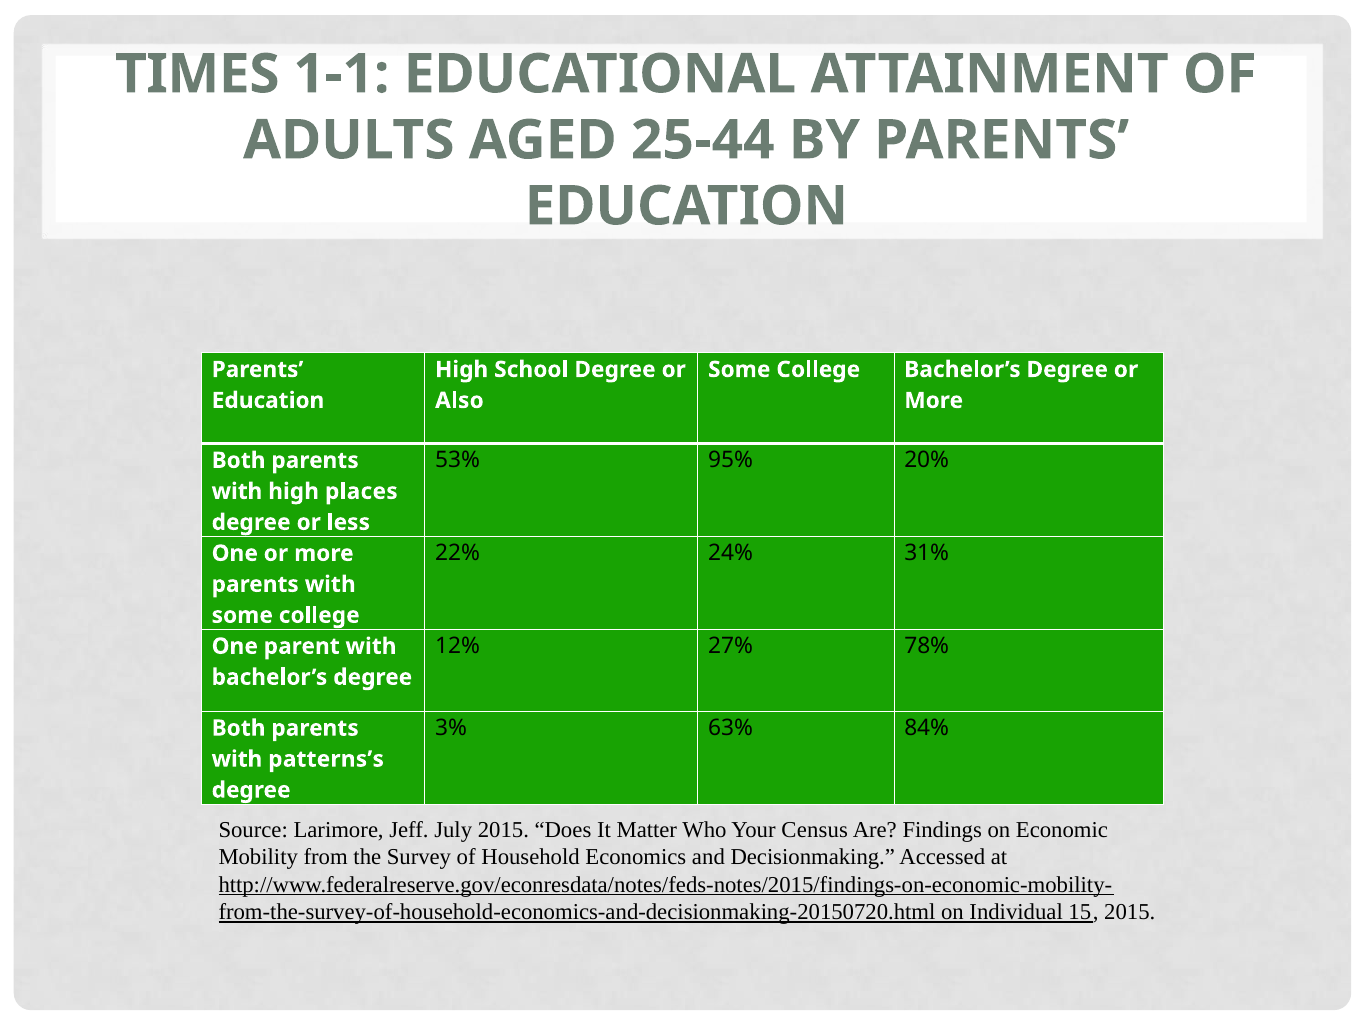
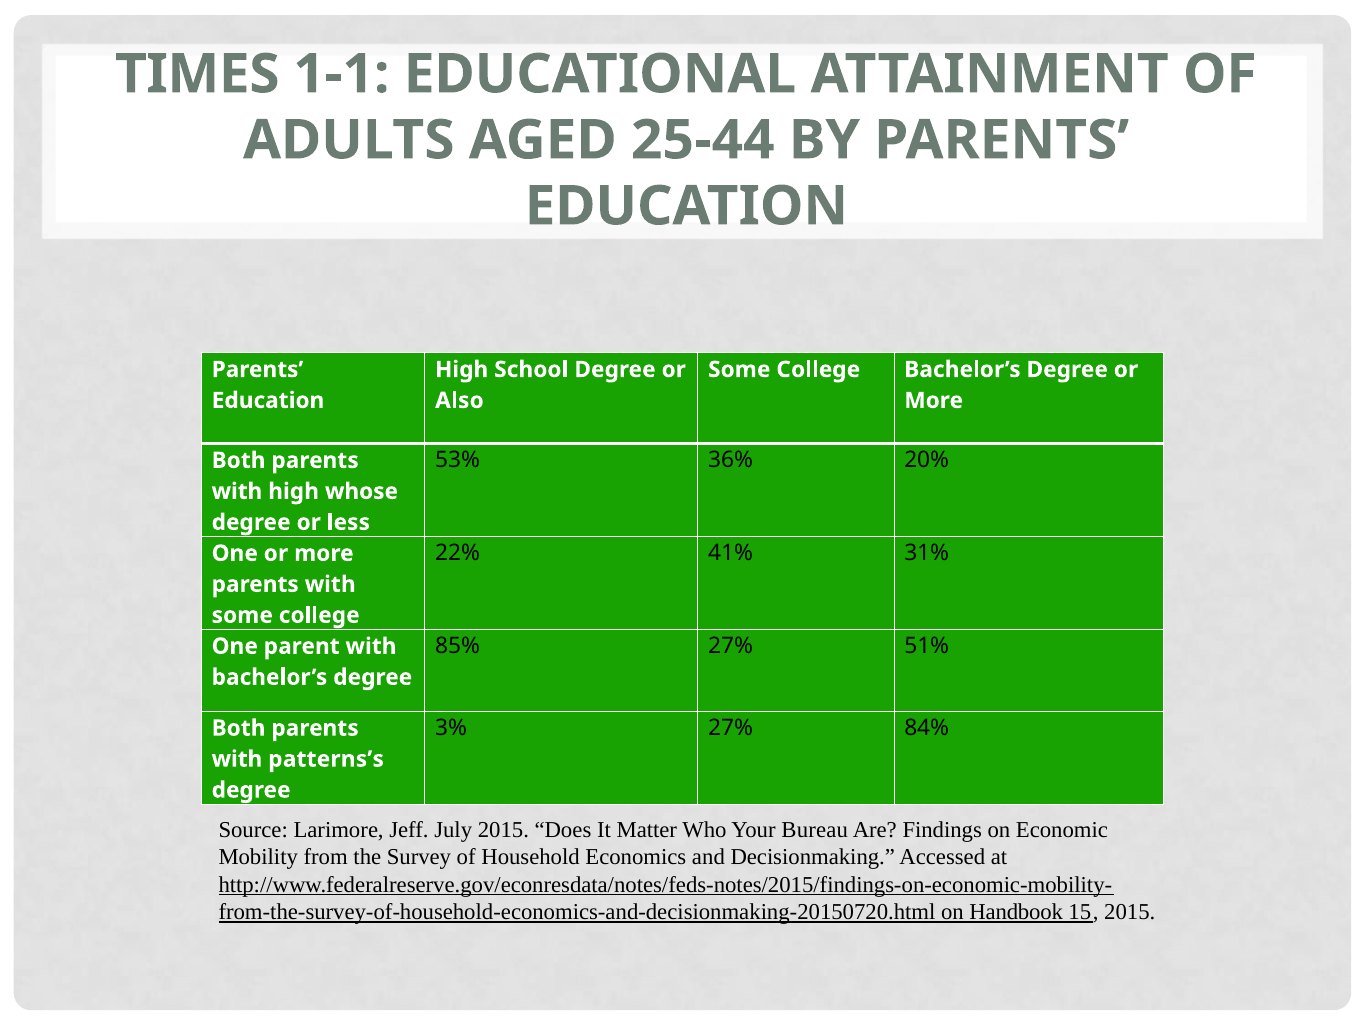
95%: 95% -> 36%
places: places -> whose
24%: 24% -> 41%
12%: 12% -> 85%
78%: 78% -> 51%
3% 63%: 63% -> 27%
Census: Census -> Bureau
Individual: Individual -> Handbook
